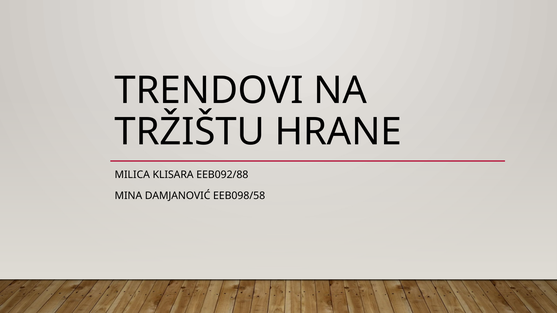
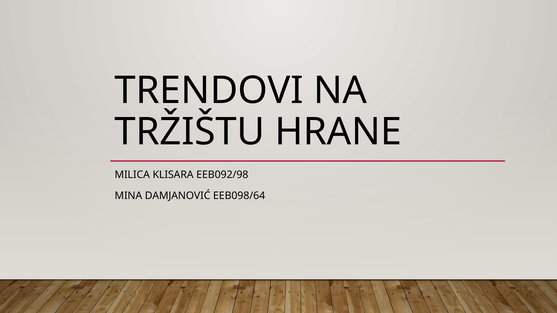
EEB092/88: EEB092/88 -> EEB092/98
EEB098/58: EEB098/58 -> EEB098/64
